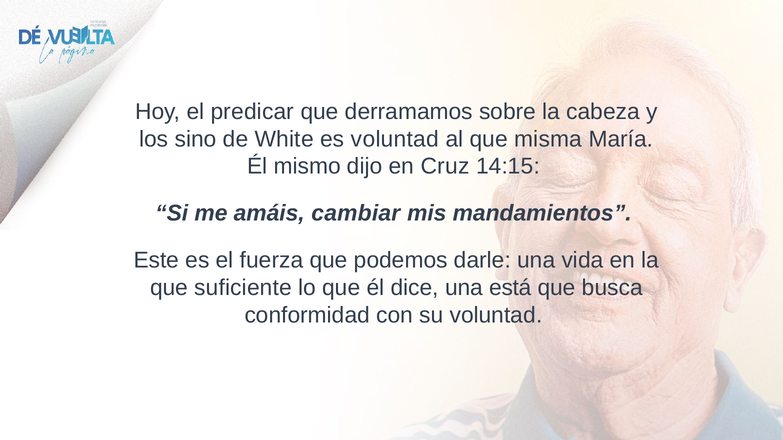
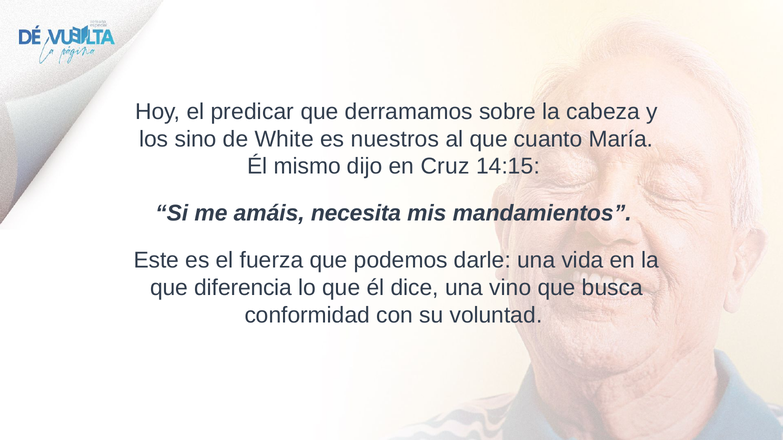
es voluntad: voluntad -> nuestros
misma: misma -> cuanto
cambiar: cambiar -> necesita
suficiente: suficiente -> diferencia
está: está -> vino
